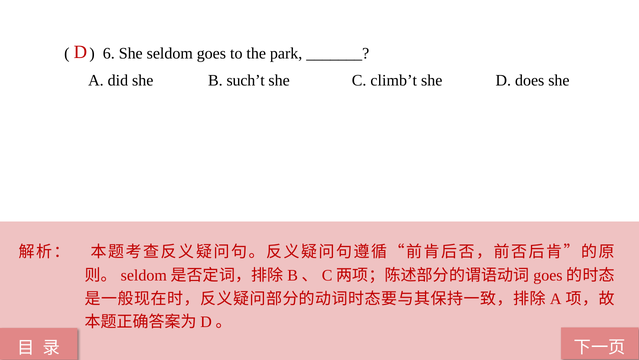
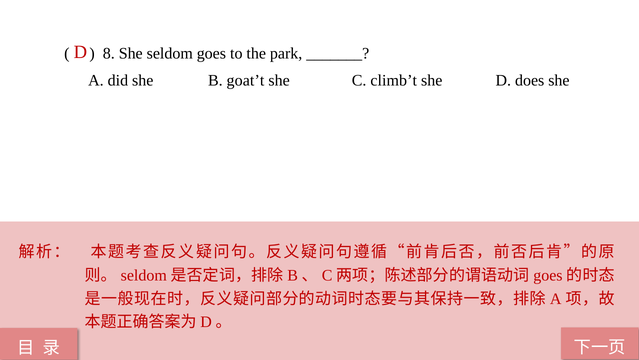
6: 6 -> 8
such’t: such’t -> goat’t
